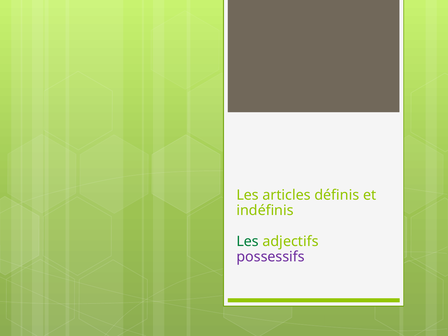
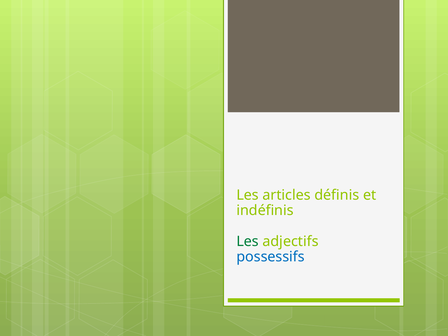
possessifs colour: purple -> blue
